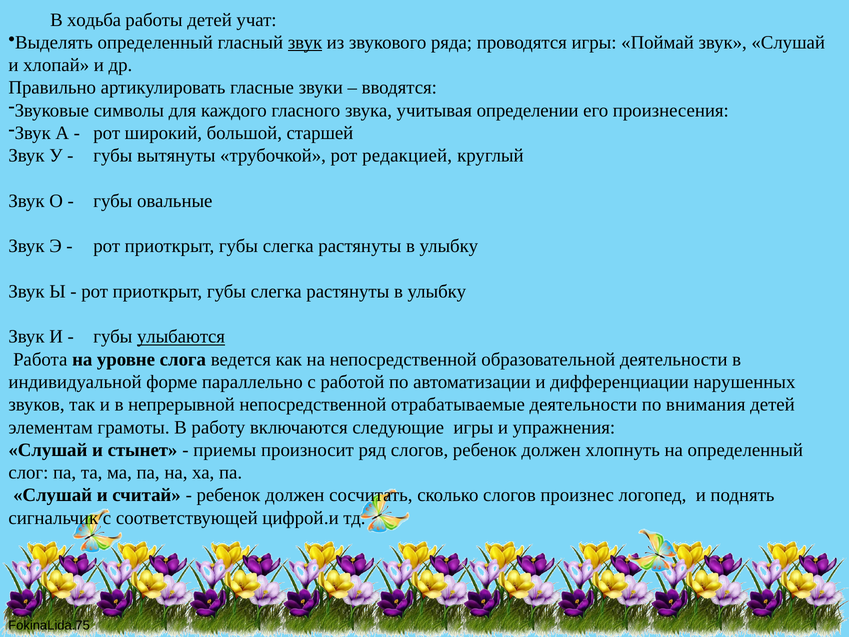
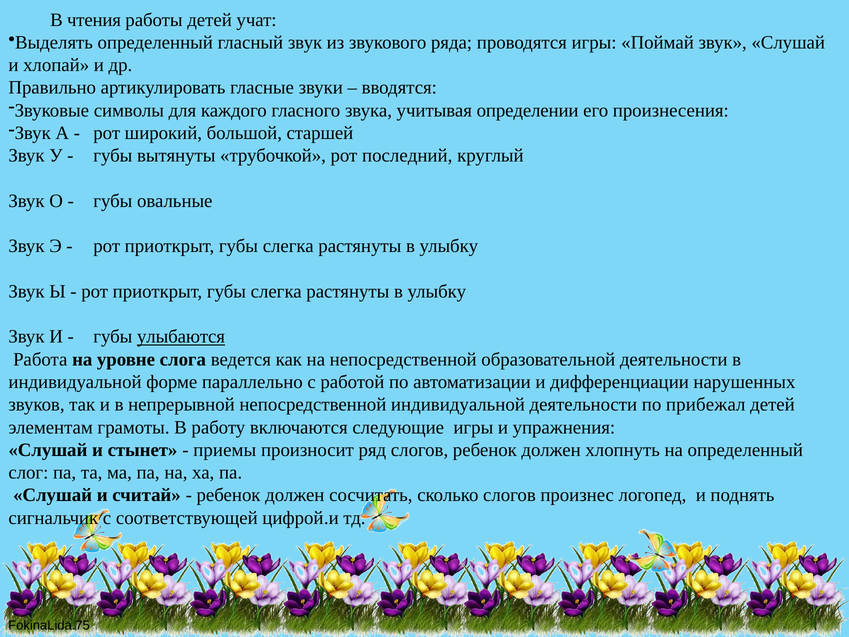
ходьба: ходьба -> чтения
звук at (305, 42) underline: present -> none
редакцией: редакцией -> последний
непосредственной отрабатываемые: отрабатываемые -> индивидуальной
внимания: внимания -> прибежал
